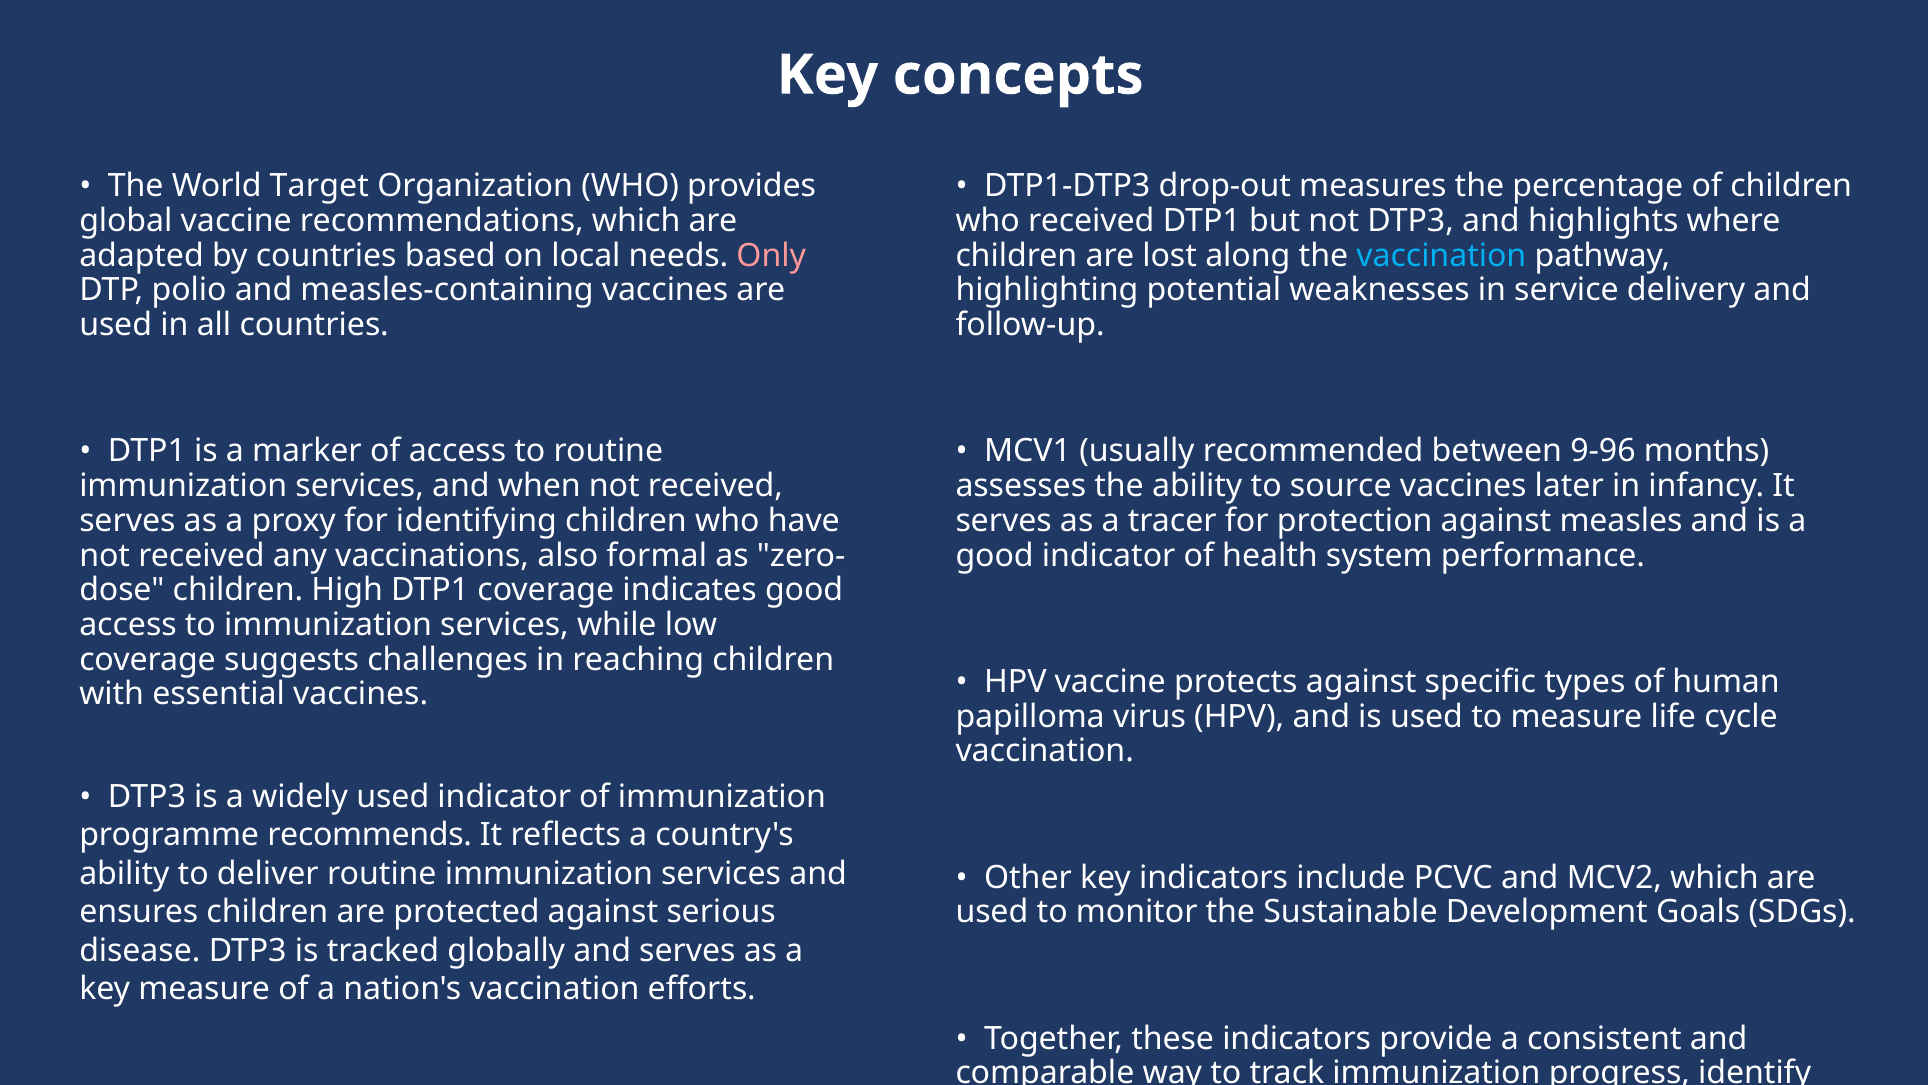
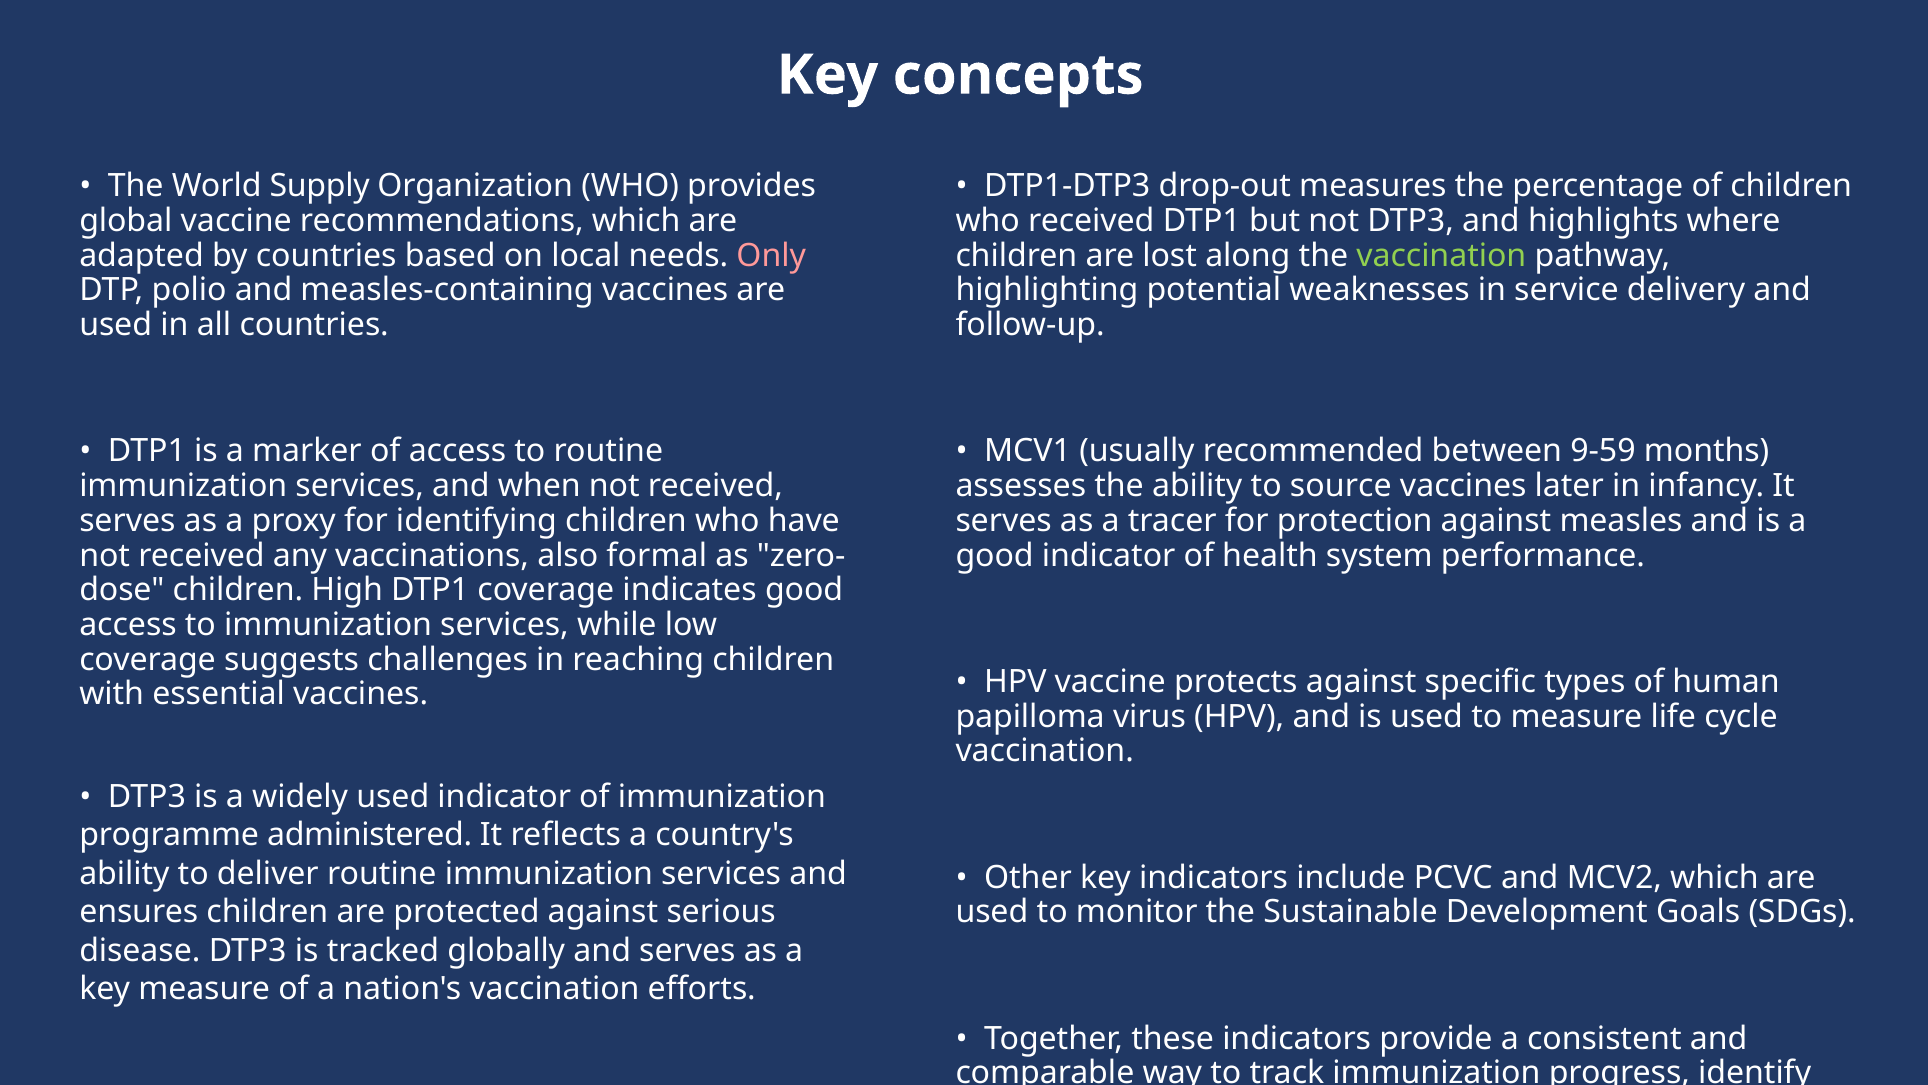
Target: Target -> Supply
vaccination at (1441, 256) colour: light blue -> light green
9-96: 9-96 -> 9-59
recommends: recommends -> administered
